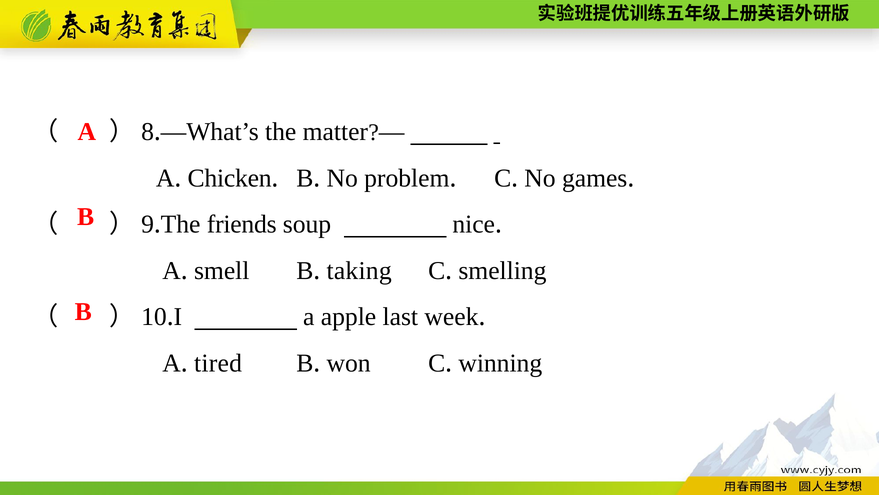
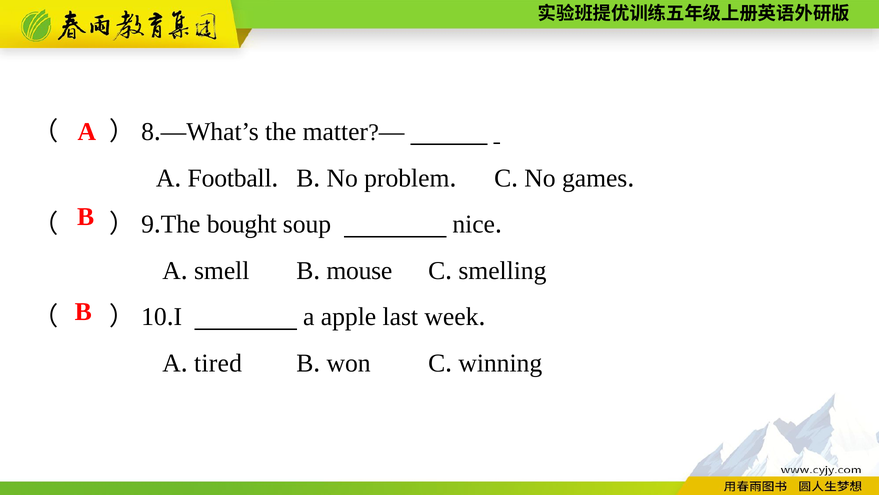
Chicken: Chicken -> Football
friends: friends -> bought
taking: taking -> mouse
